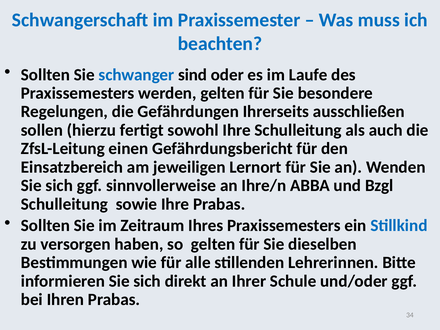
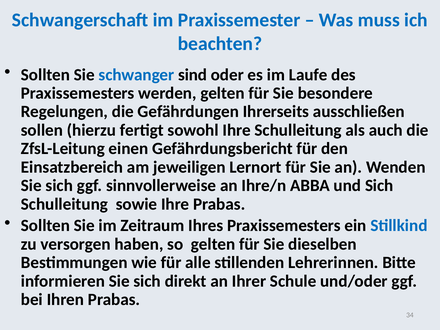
und Bzgl: Bzgl -> Sich
